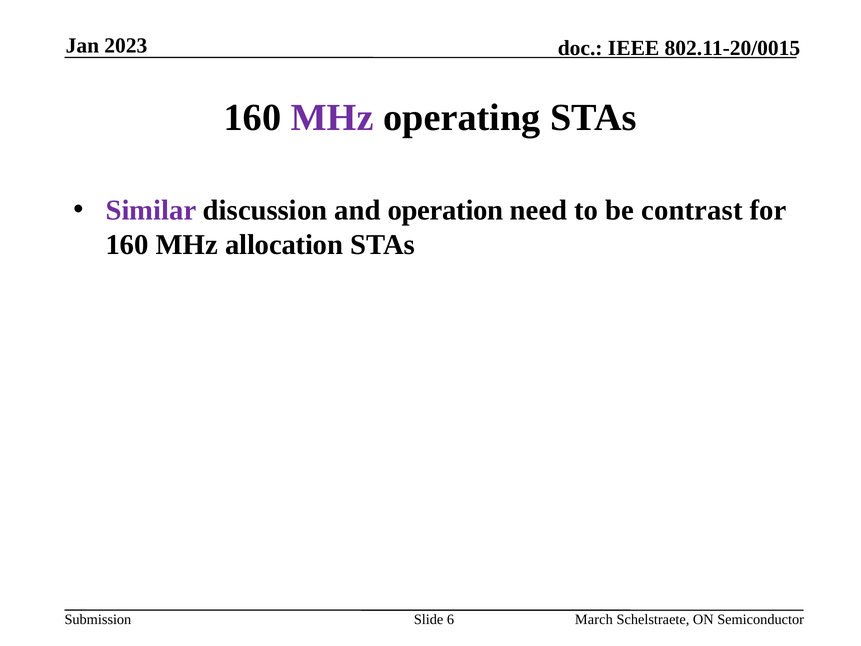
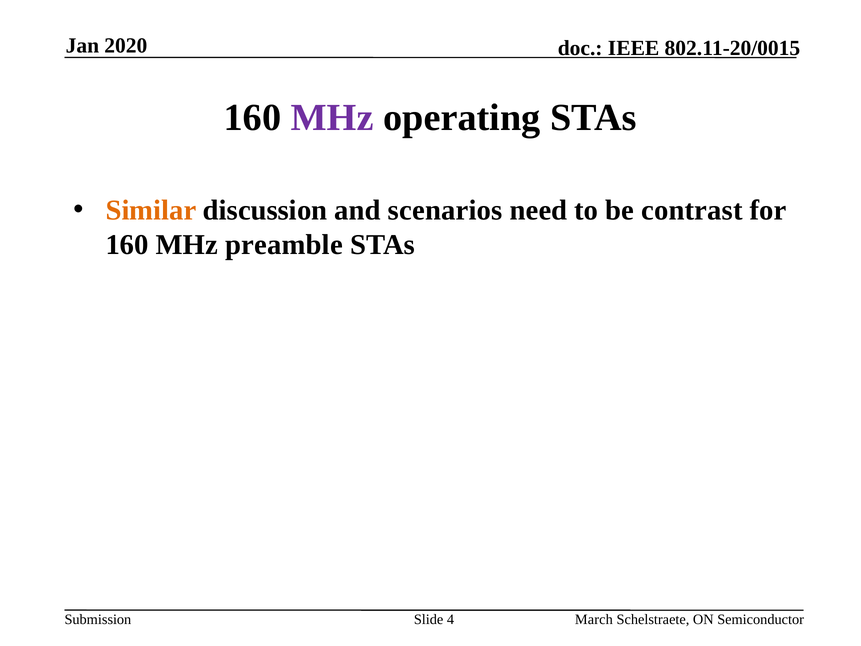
2023: 2023 -> 2020
Similar colour: purple -> orange
operation: operation -> scenarios
allocation: allocation -> preamble
6: 6 -> 4
